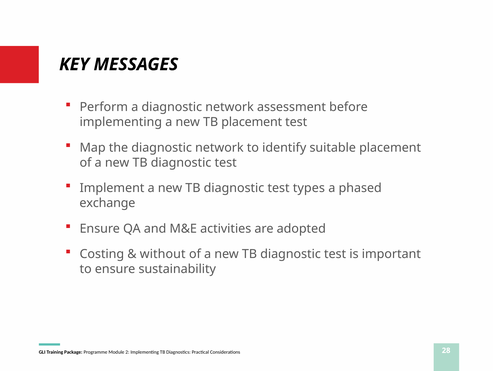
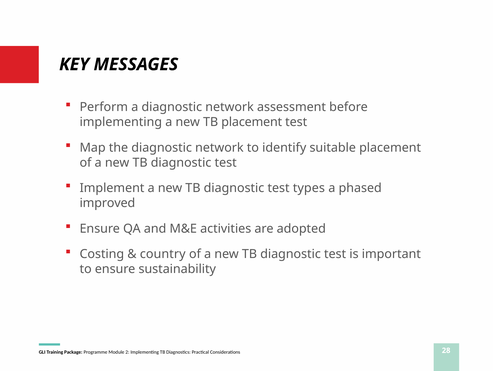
exchange: exchange -> improved
without: without -> country
